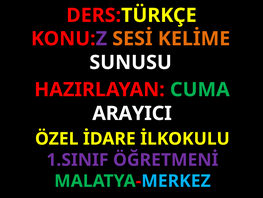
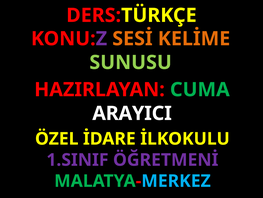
SUNUSU colour: white -> light green
